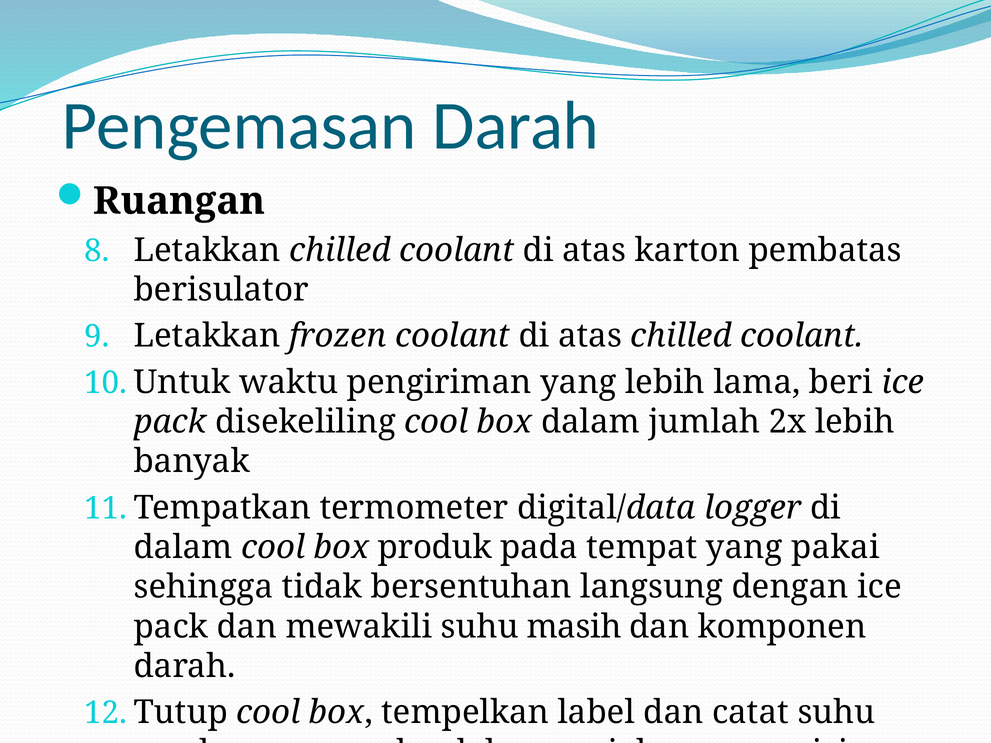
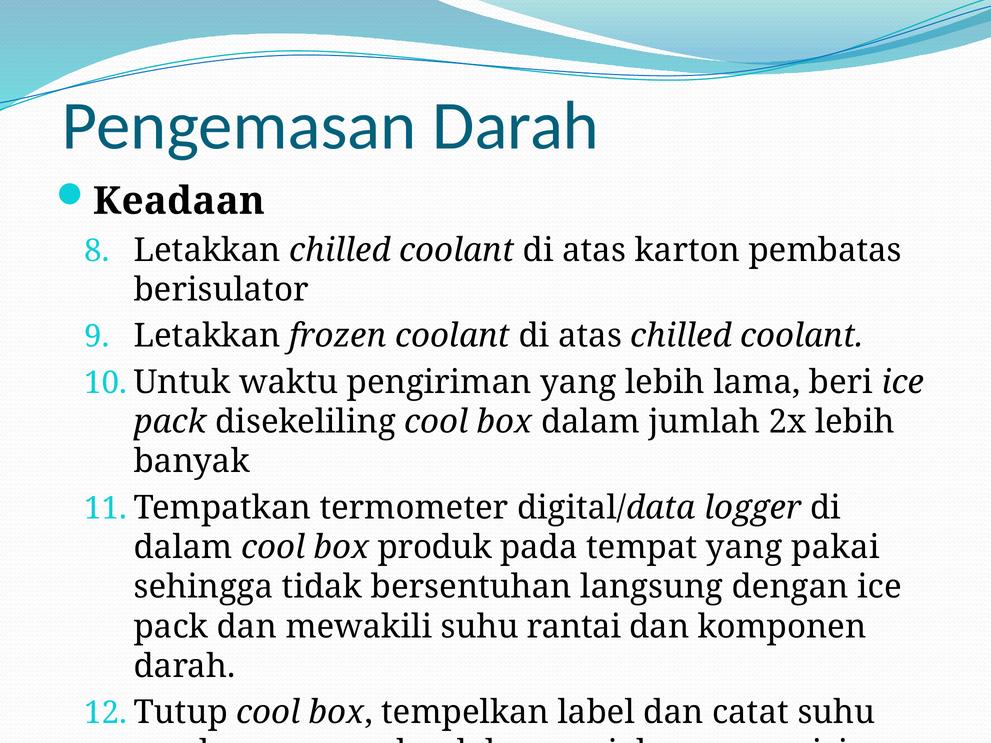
Ruangan: Ruangan -> Keadaan
masih: masih -> rantai
